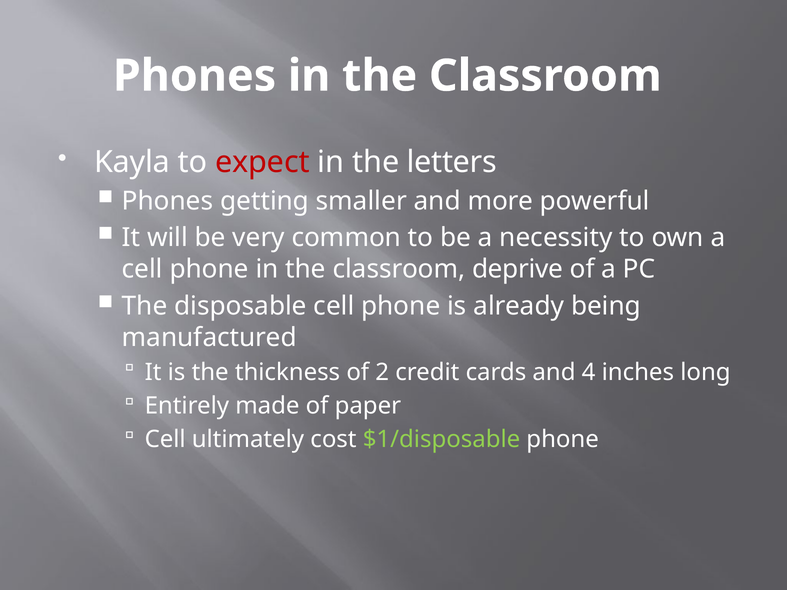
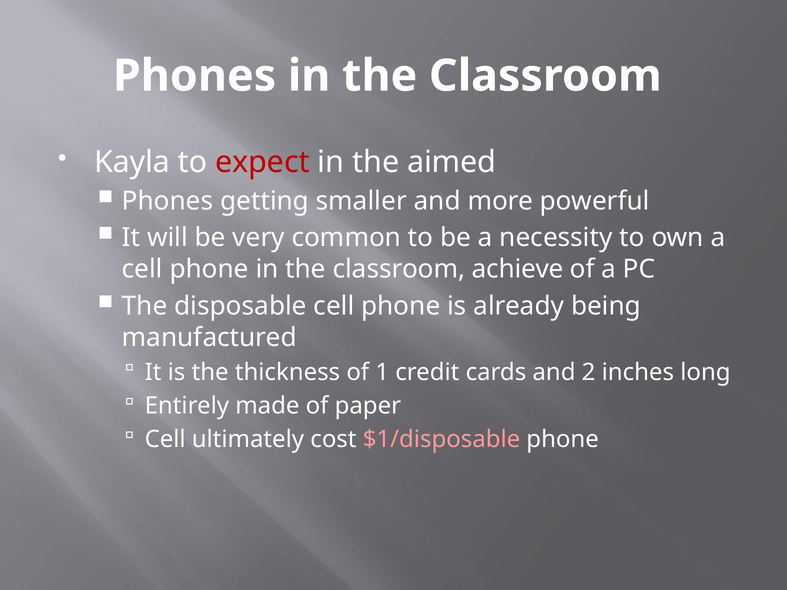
letters: letters -> aimed
deprive: deprive -> achieve
2: 2 -> 1
4: 4 -> 2
$1/disposable colour: light green -> pink
